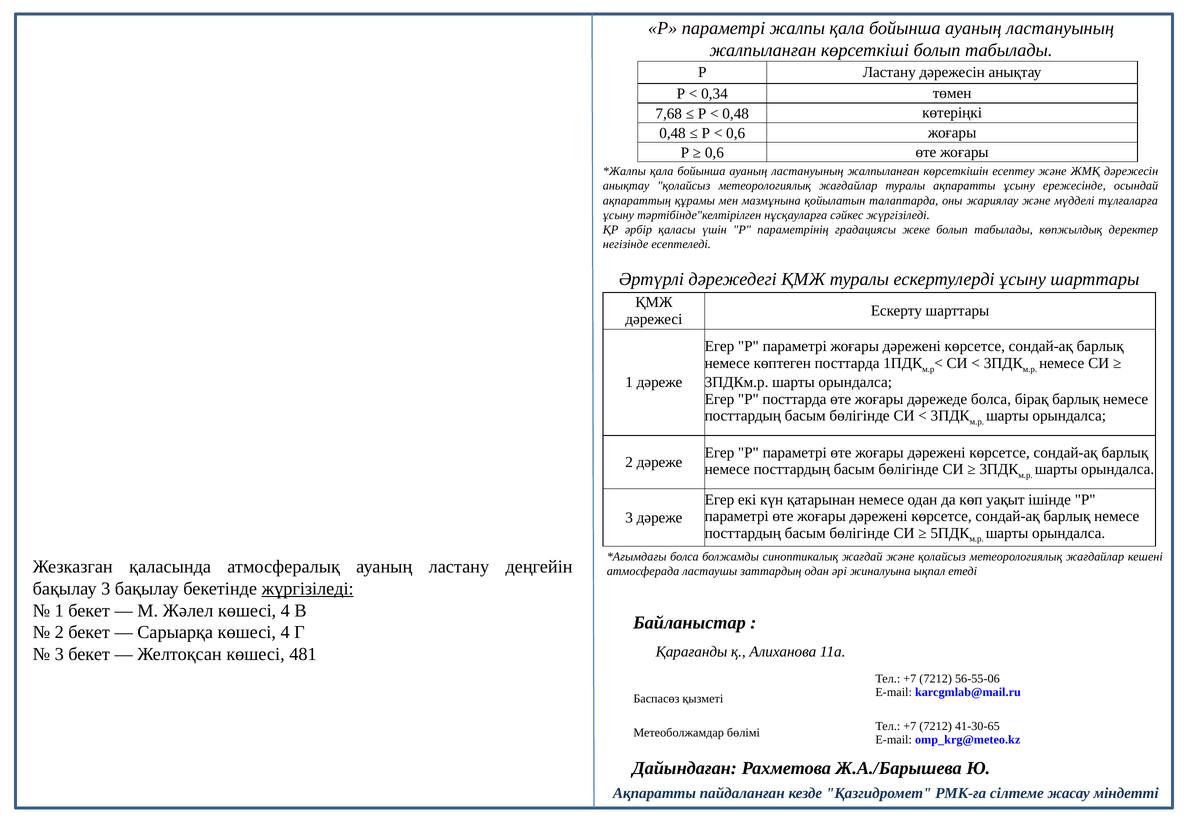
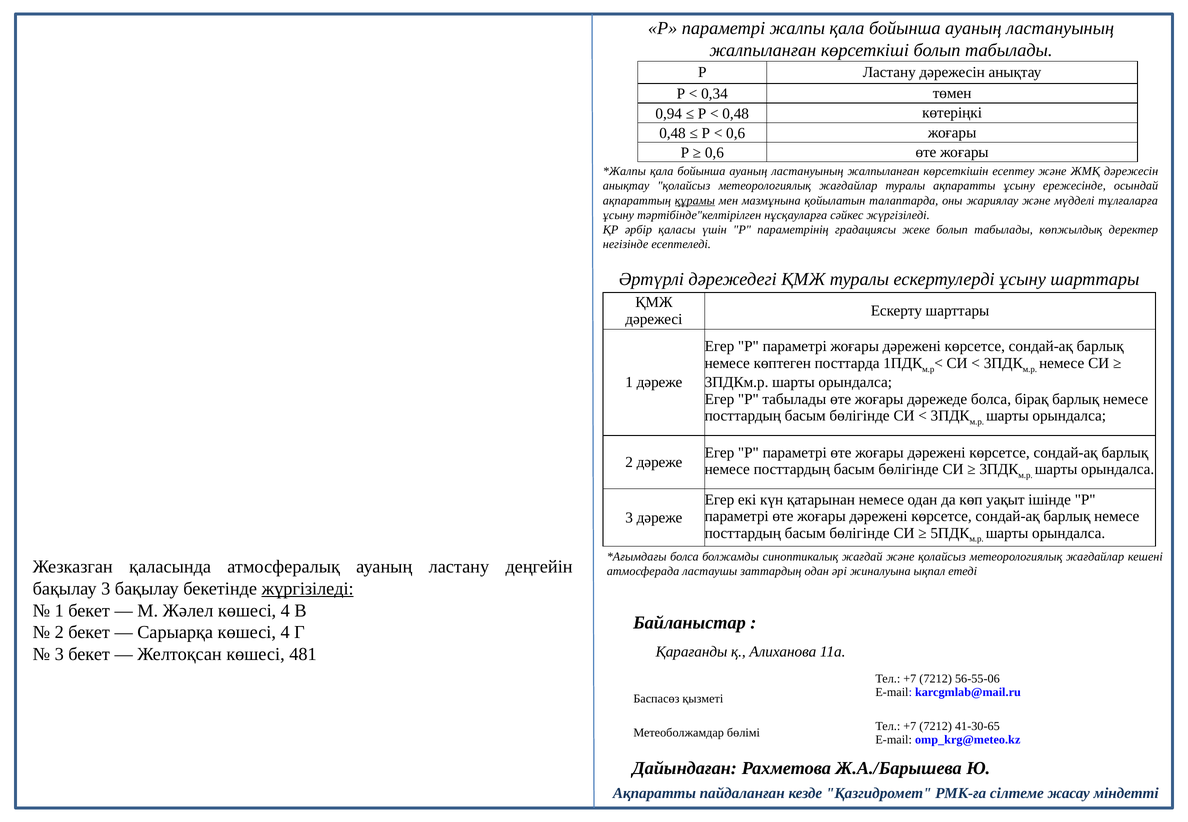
7,68: 7,68 -> 0,94
құрамы underline: none -> present
P посттарда: посттарда -> табылады
